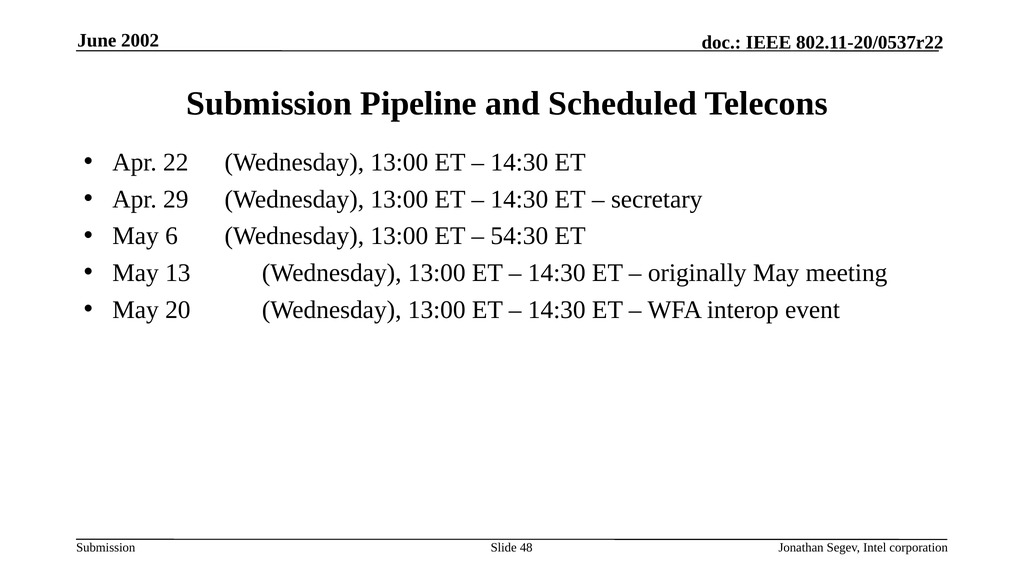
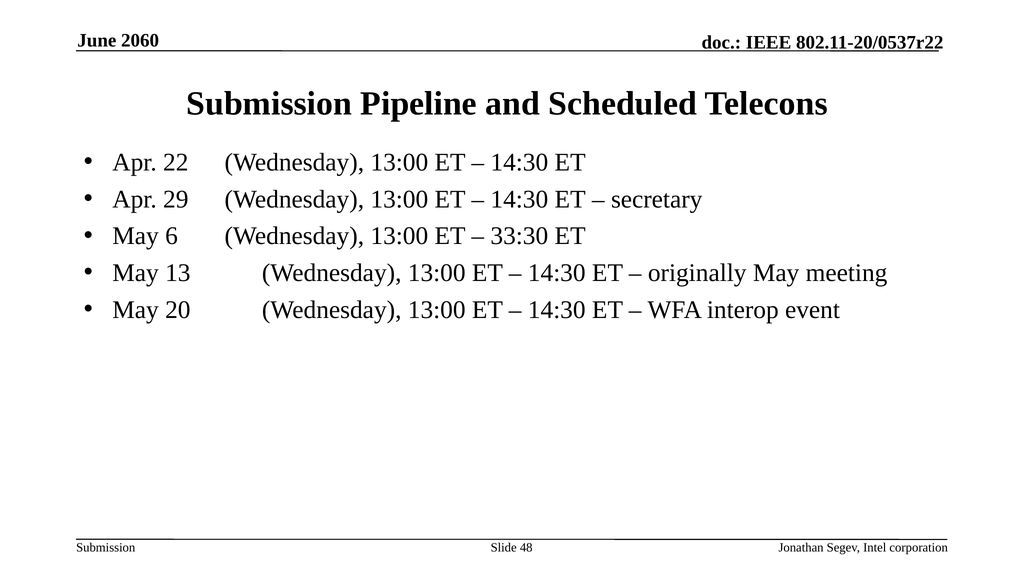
2002: 2002 -> 2060
54:30: 54:30 -> 33:30
